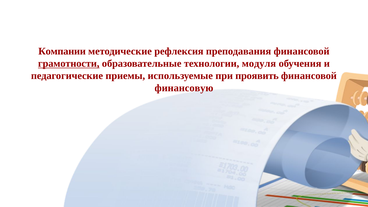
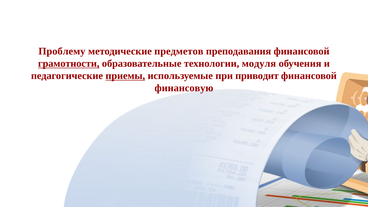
Компании: Компании -> Проблему
рефлексия: рефлексия -> предметов
приемы underline: none -> present
проявить: проявить -> приводит
